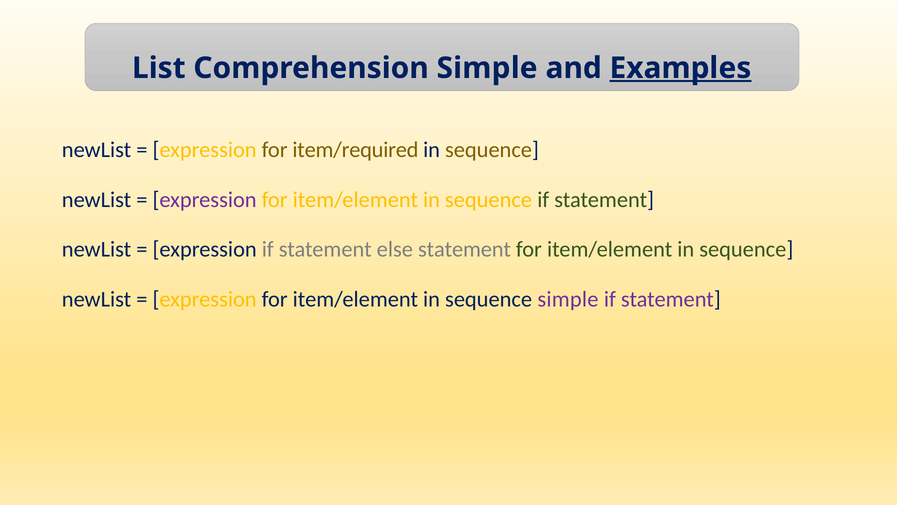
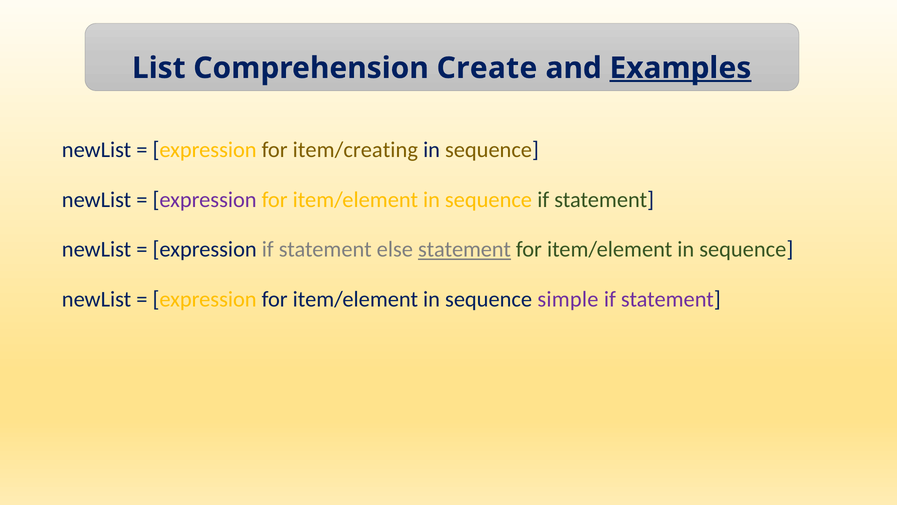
Comprehension Simple: Simple -> Create
item/required: item/required -> item/creating
statement at (464, 249) underline: none -> present
